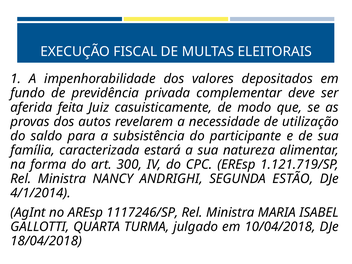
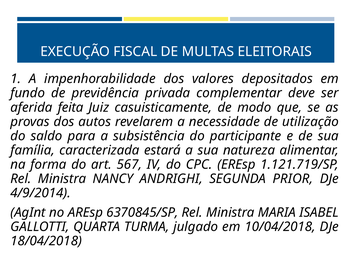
300: 300 -> 567
ESTÃO: ESTÃO -> PRIOR
4/1/2014: 4/1/2014 -> 4/9/2014
1117246/SP: 1117246/SP -> 6370845/SP
